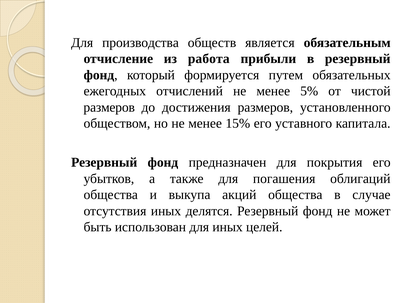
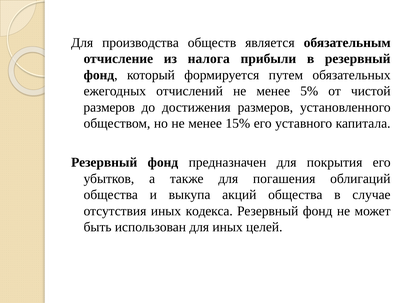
работа: работа -> налога
делятся: делятся -> кодекса
